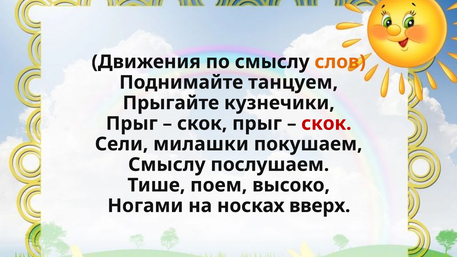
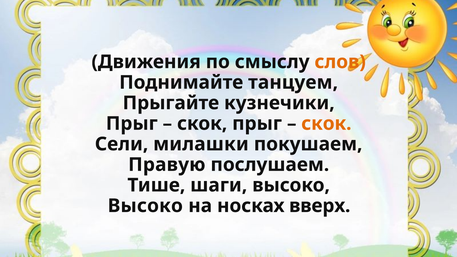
скок at (326, 124) colour: red -> orange
Смыслу at (167, 165): Смыслу -> Правую
поем: поем -> шаги
Ногами at (145, 206): Ногами -> Высоко
